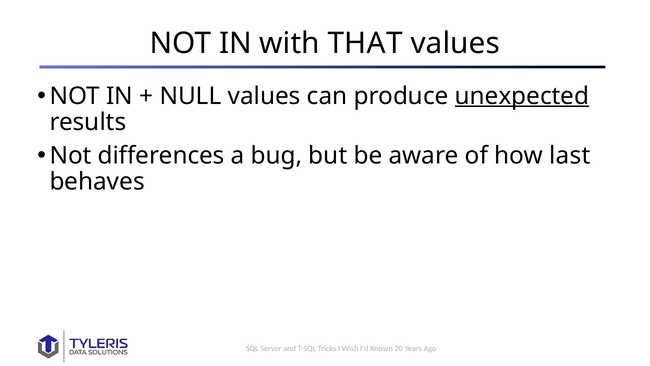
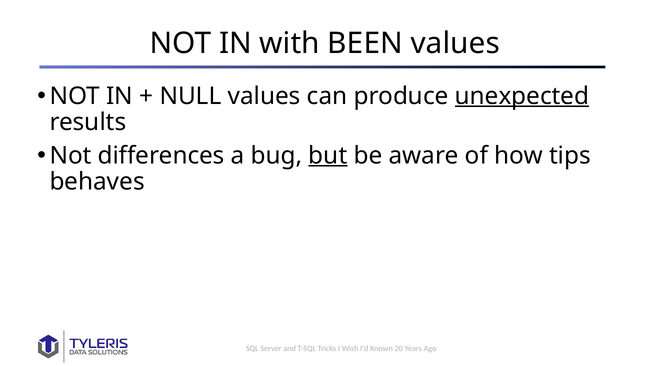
THAT: THAT -> BEEN
but underline: none -> present
last: last -> tips
